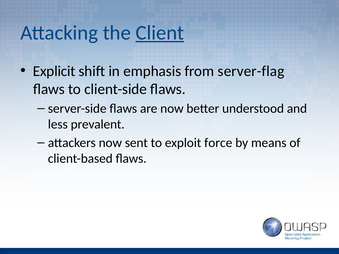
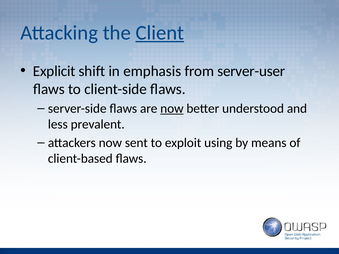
server-flag: server-flag -> server-user
now at (172, 109) underline: none -> present
force: force -> using
